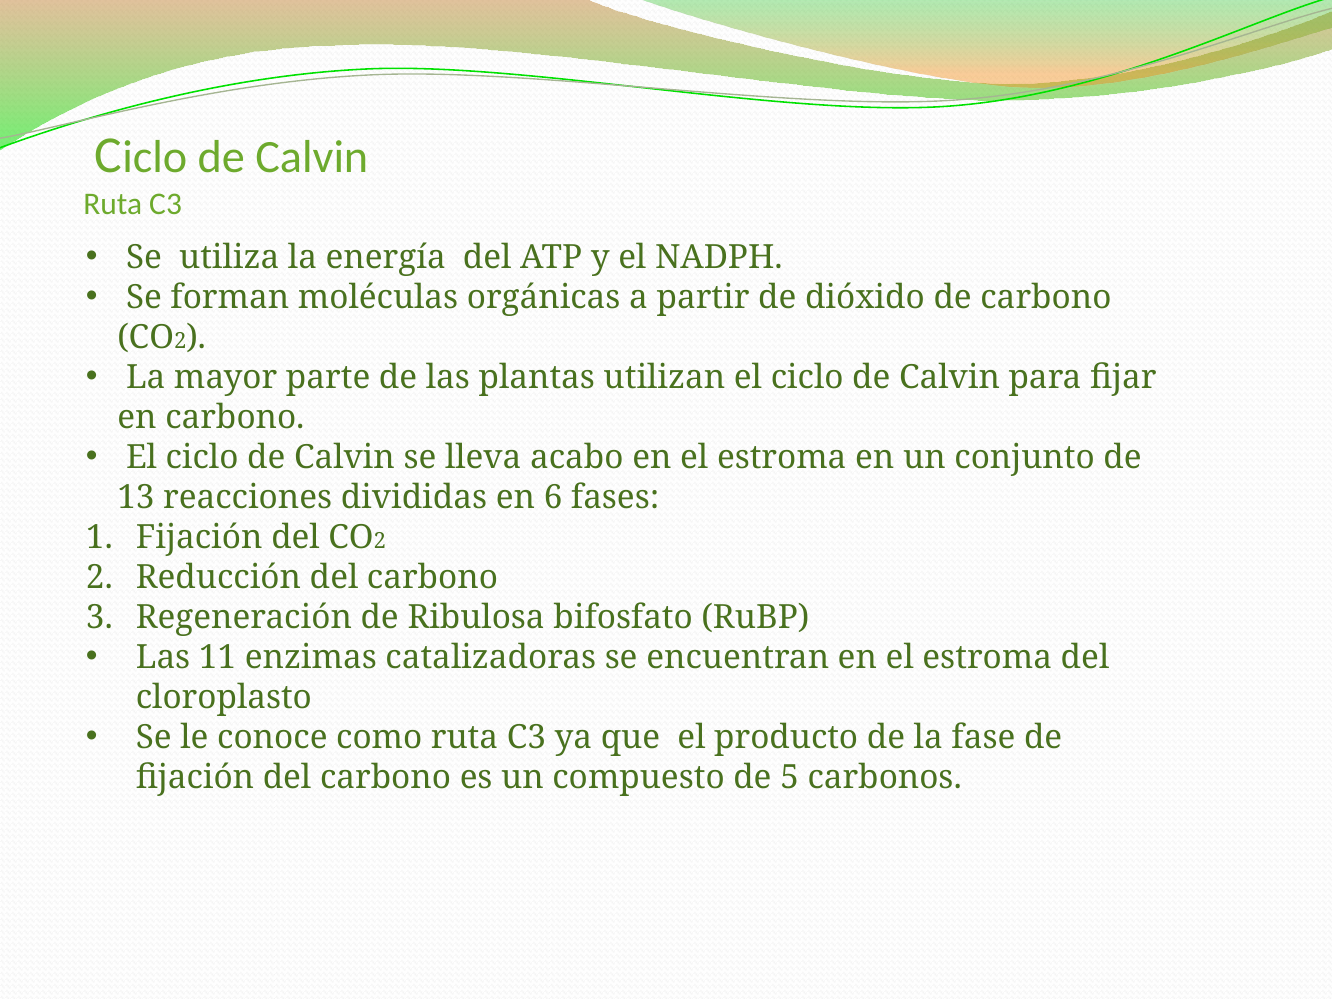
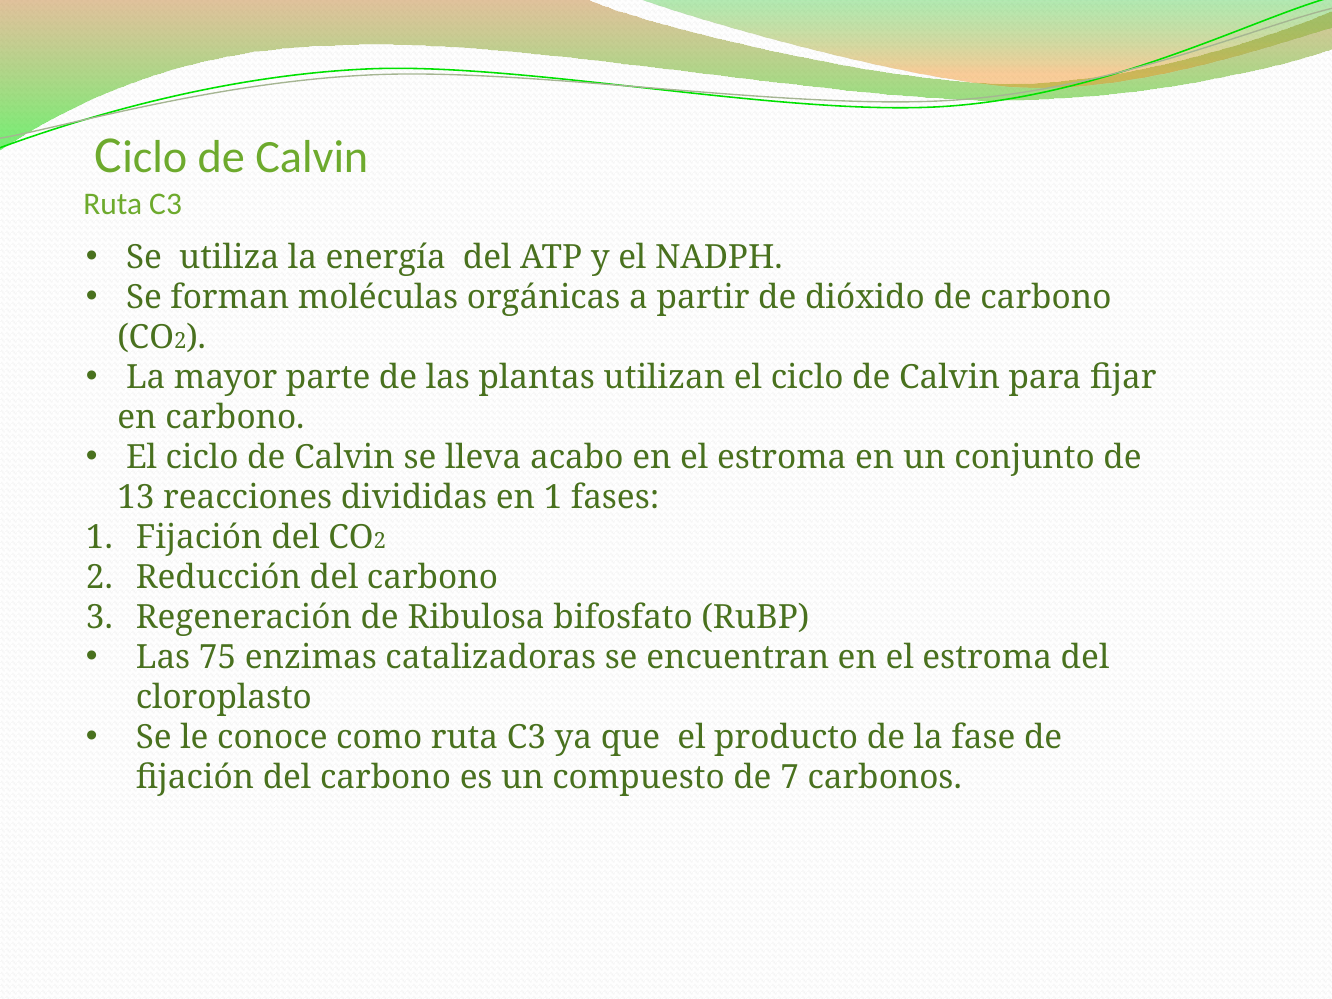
en 6: 6 -> 1
11: 11 -> 75
5: 5 -> 7
